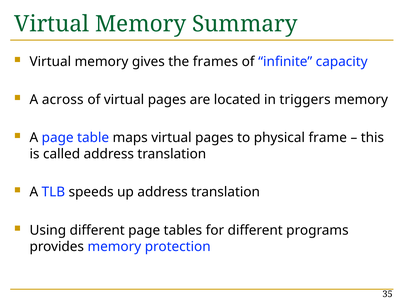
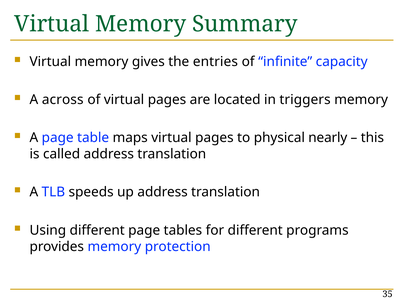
frames: frames -> entries
frame: frame -> nearly
